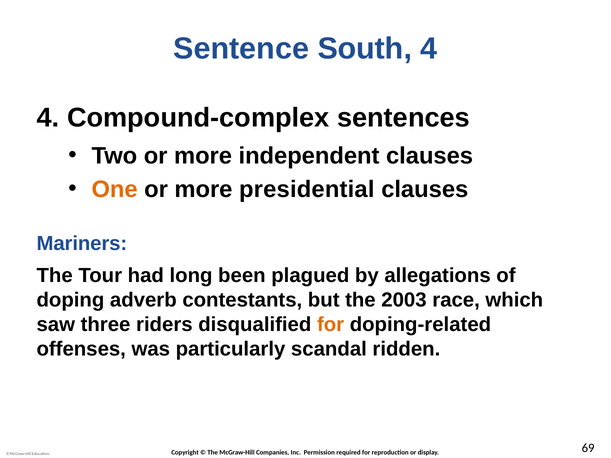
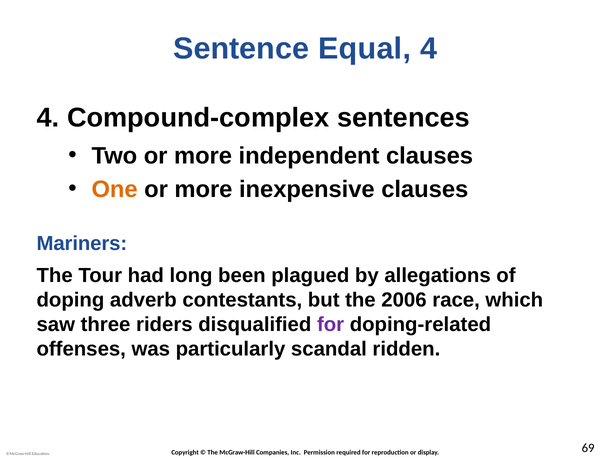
South: South -> Equal
presidential: presidential -> inexpensive
2003: 2003 -> 2006
for at (331, 325) colour: orange -> purple
